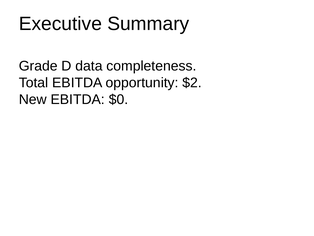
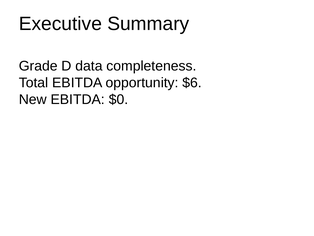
$2: $2 -> $6
